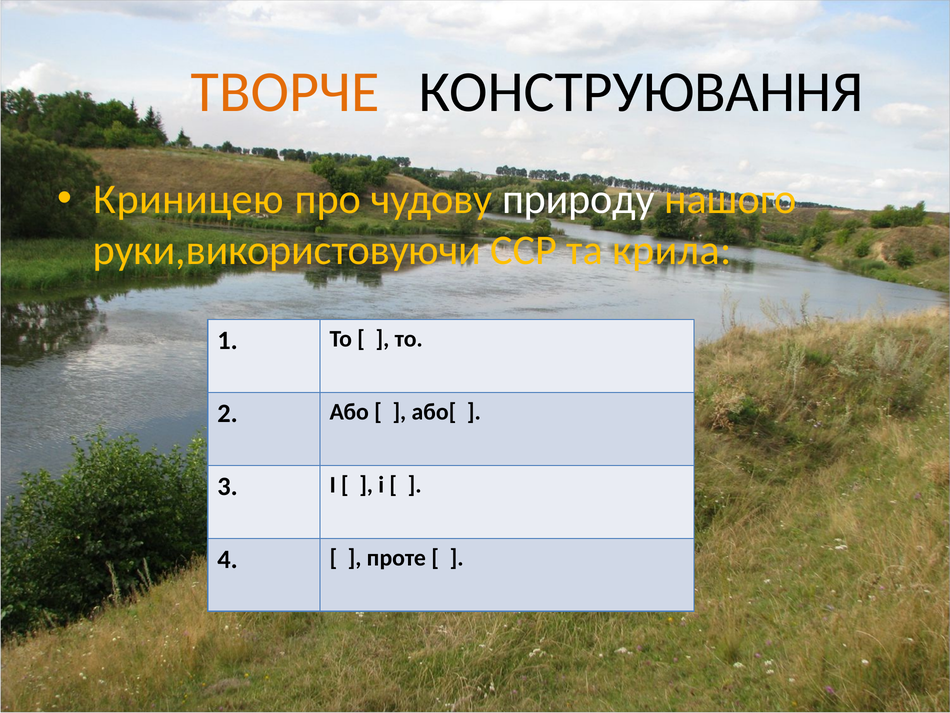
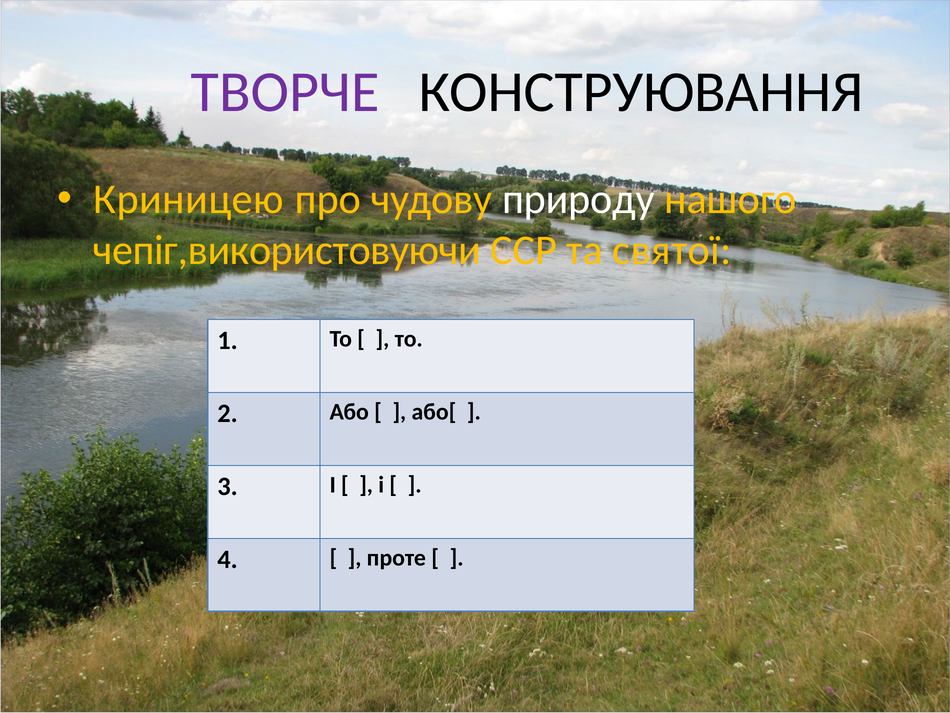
ТВОРЧЕ colour: orange -> purple
руки,використовуючи: руки,використовуючи -> чепіг,використовуючи
крила: крила -> святої
